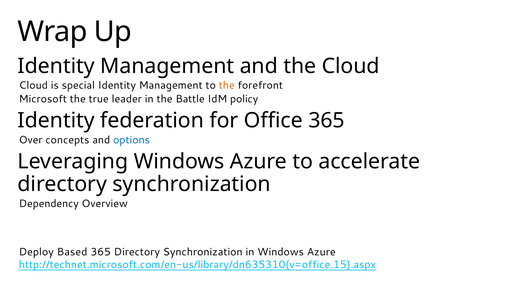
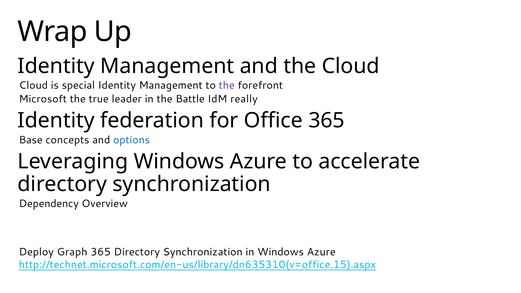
the at (227, 85) colour: orange -> purple
policy: policy -> really
Over: Over -> Base
Based: Based -> Graph
